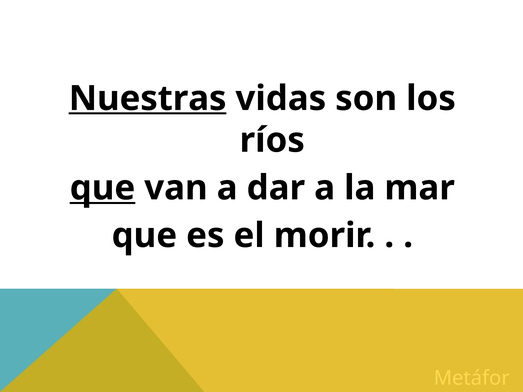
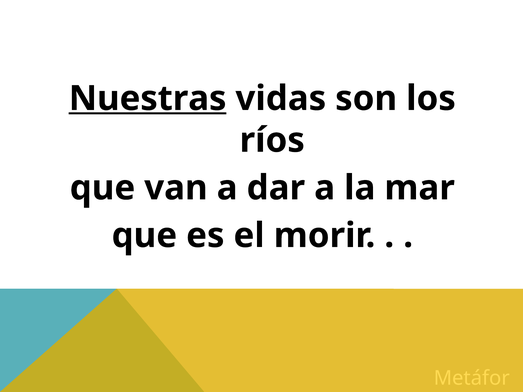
que at (102, 188) underline: present -> none
